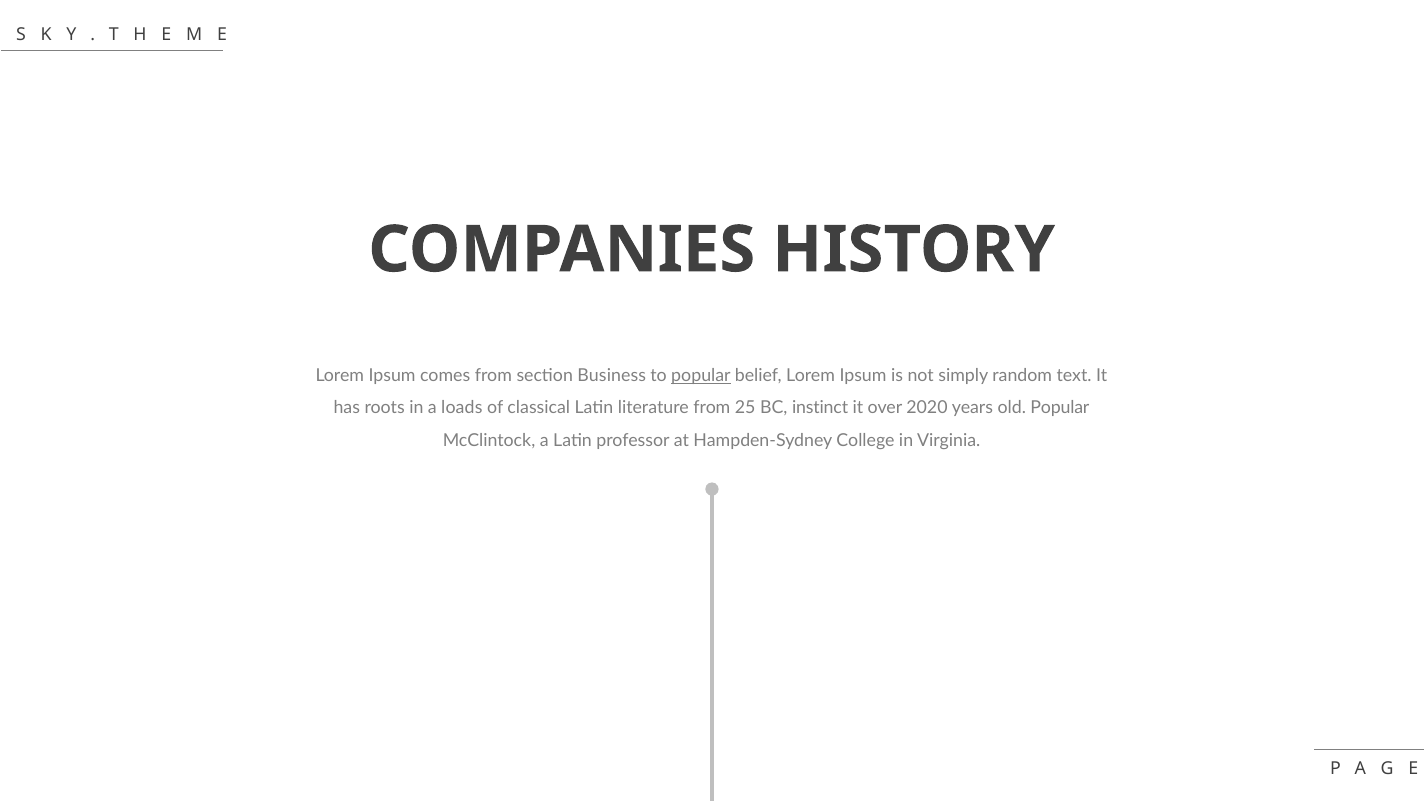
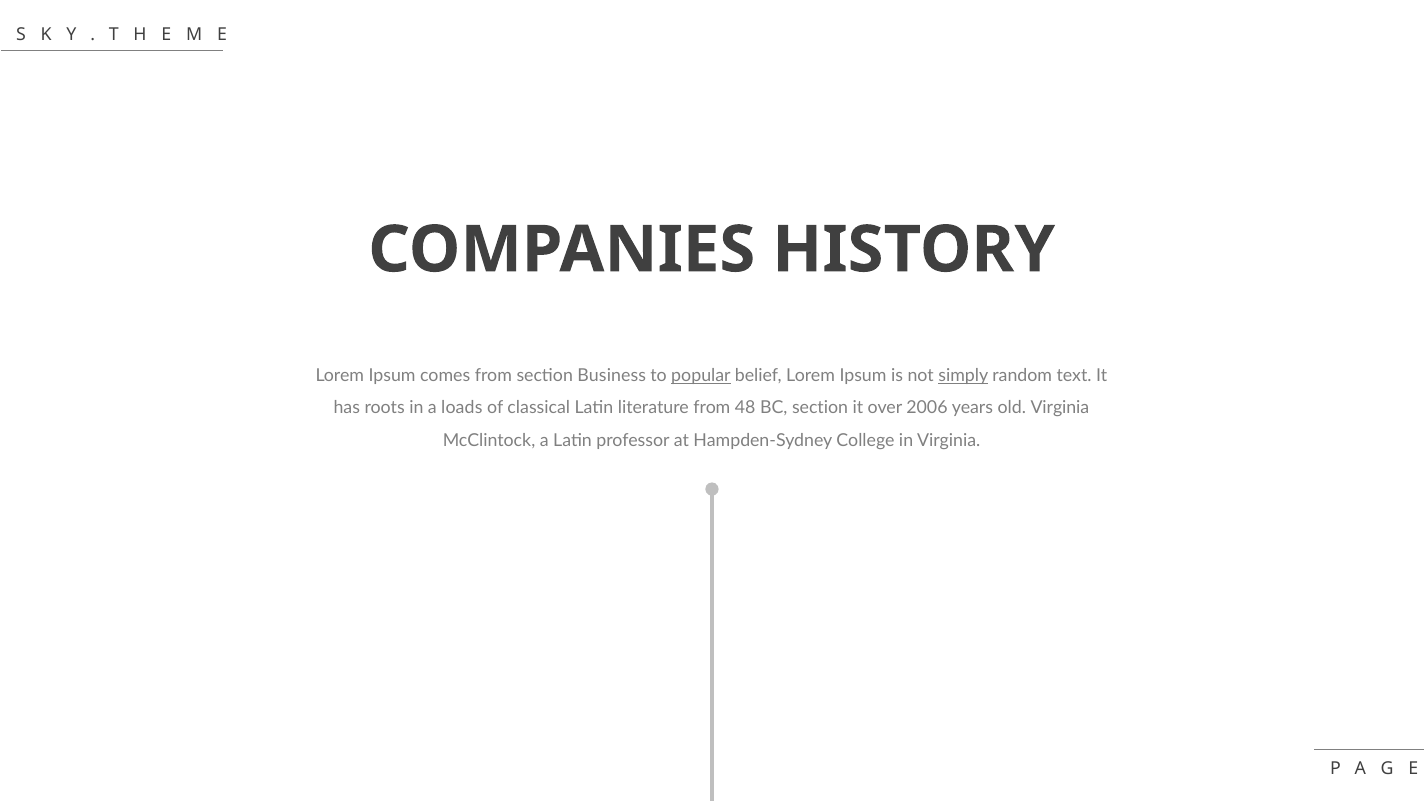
simply underline: none -> present
25: 25 -> 48
BC instinct: instinct -> section
2020: 2020 -> 2006
old Popular: Popular -> Virginia
